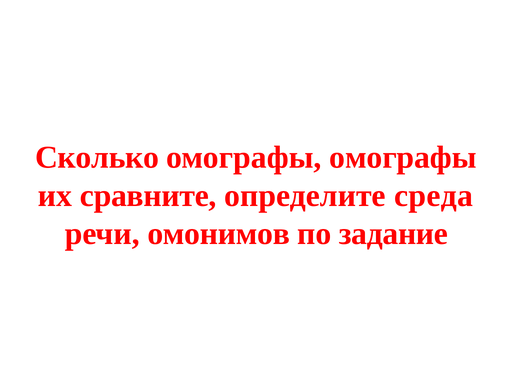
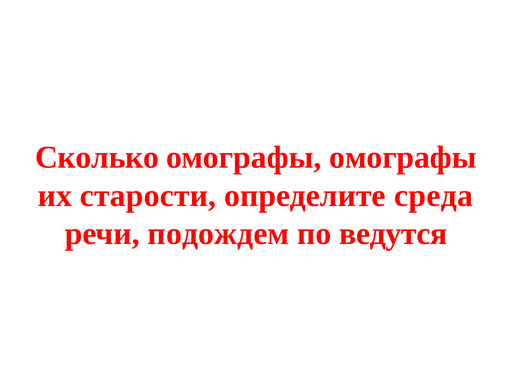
сравните: сравните -> старости
омонимов: омонимов -> подождем
задание: задание -> ведутся
